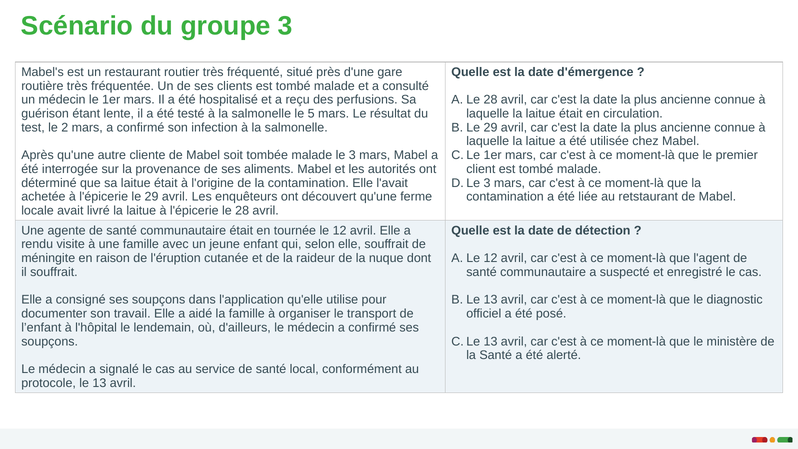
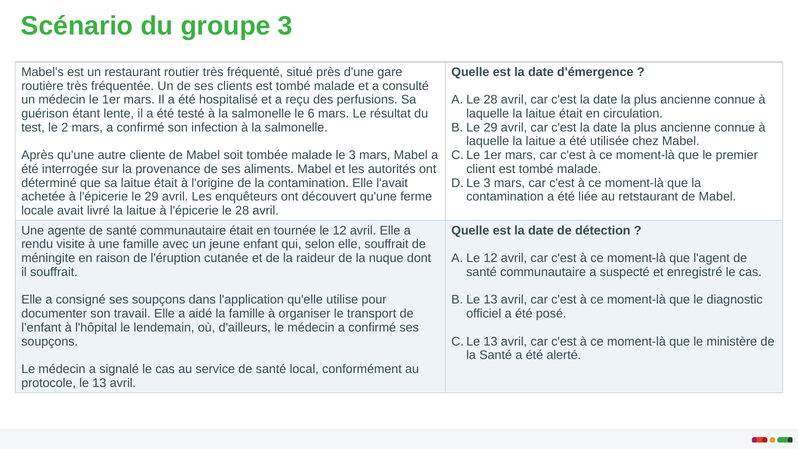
5: 5 -> 6
